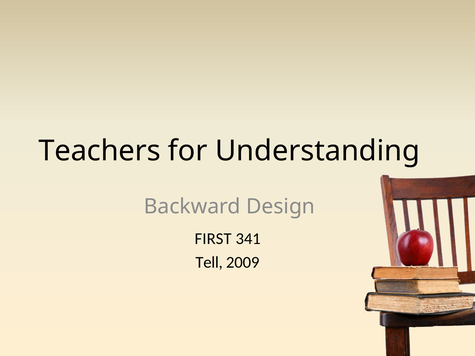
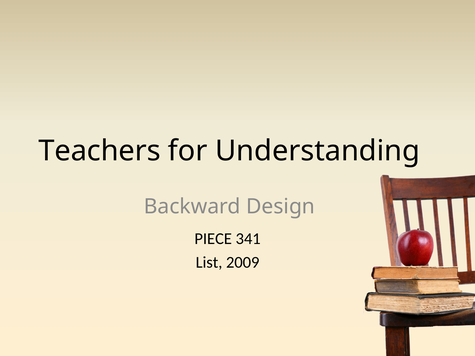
FIRST: FIRST -> PIECE
Tell: Tell -> List
